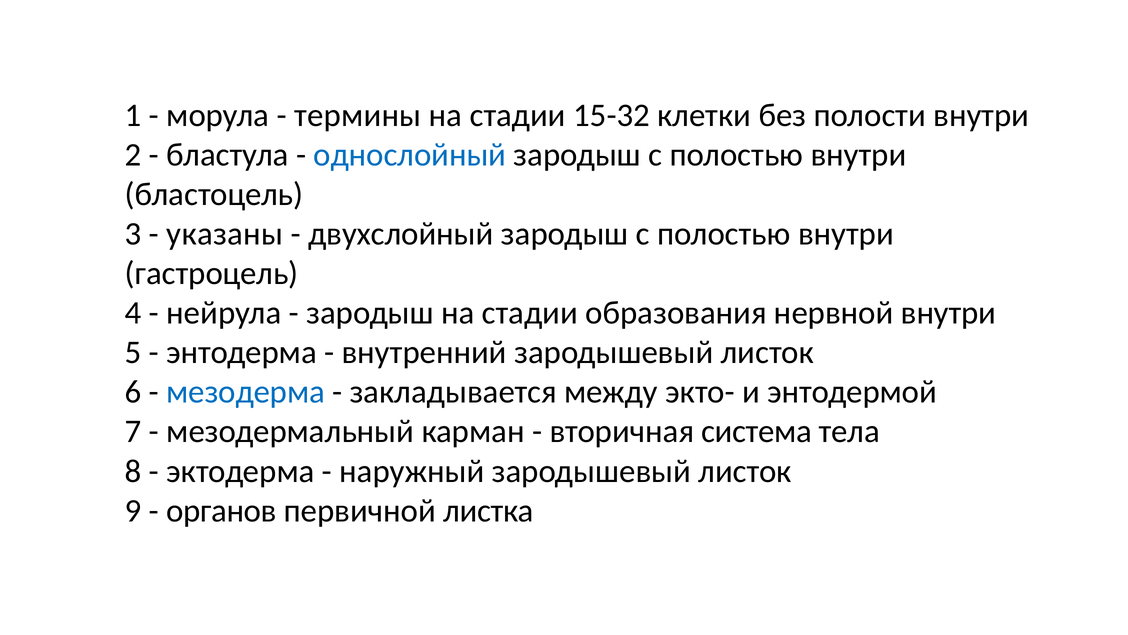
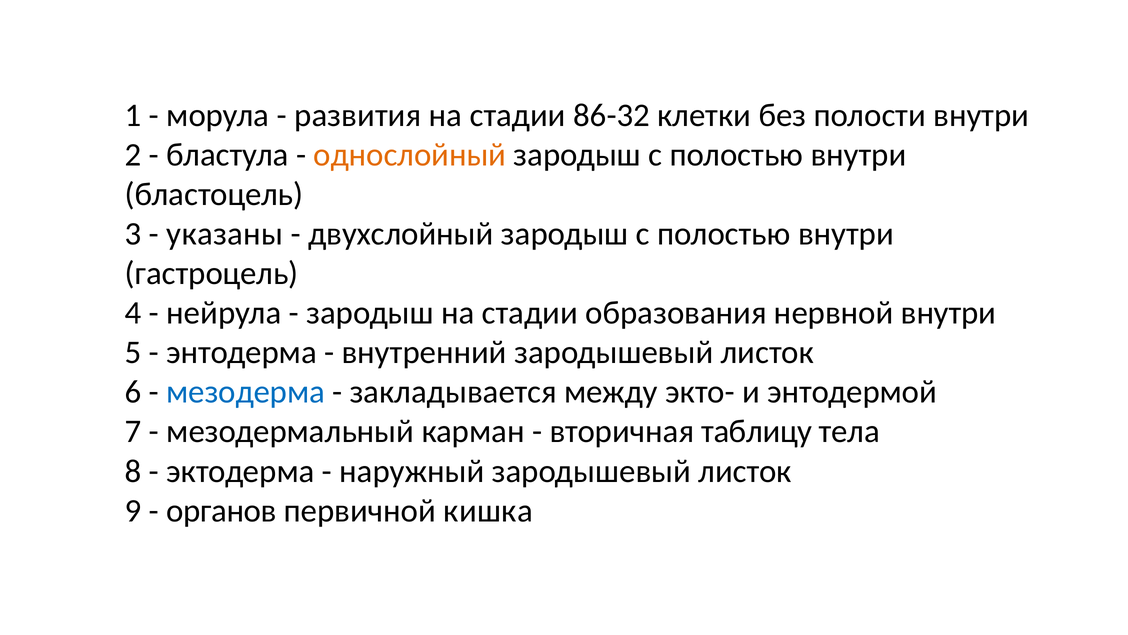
термины: термины -> развития
15-32: 15-32 -> 86-32
однослойный colour: blue -> orange
система: система -> таблицу
листка: листка -> кишка
